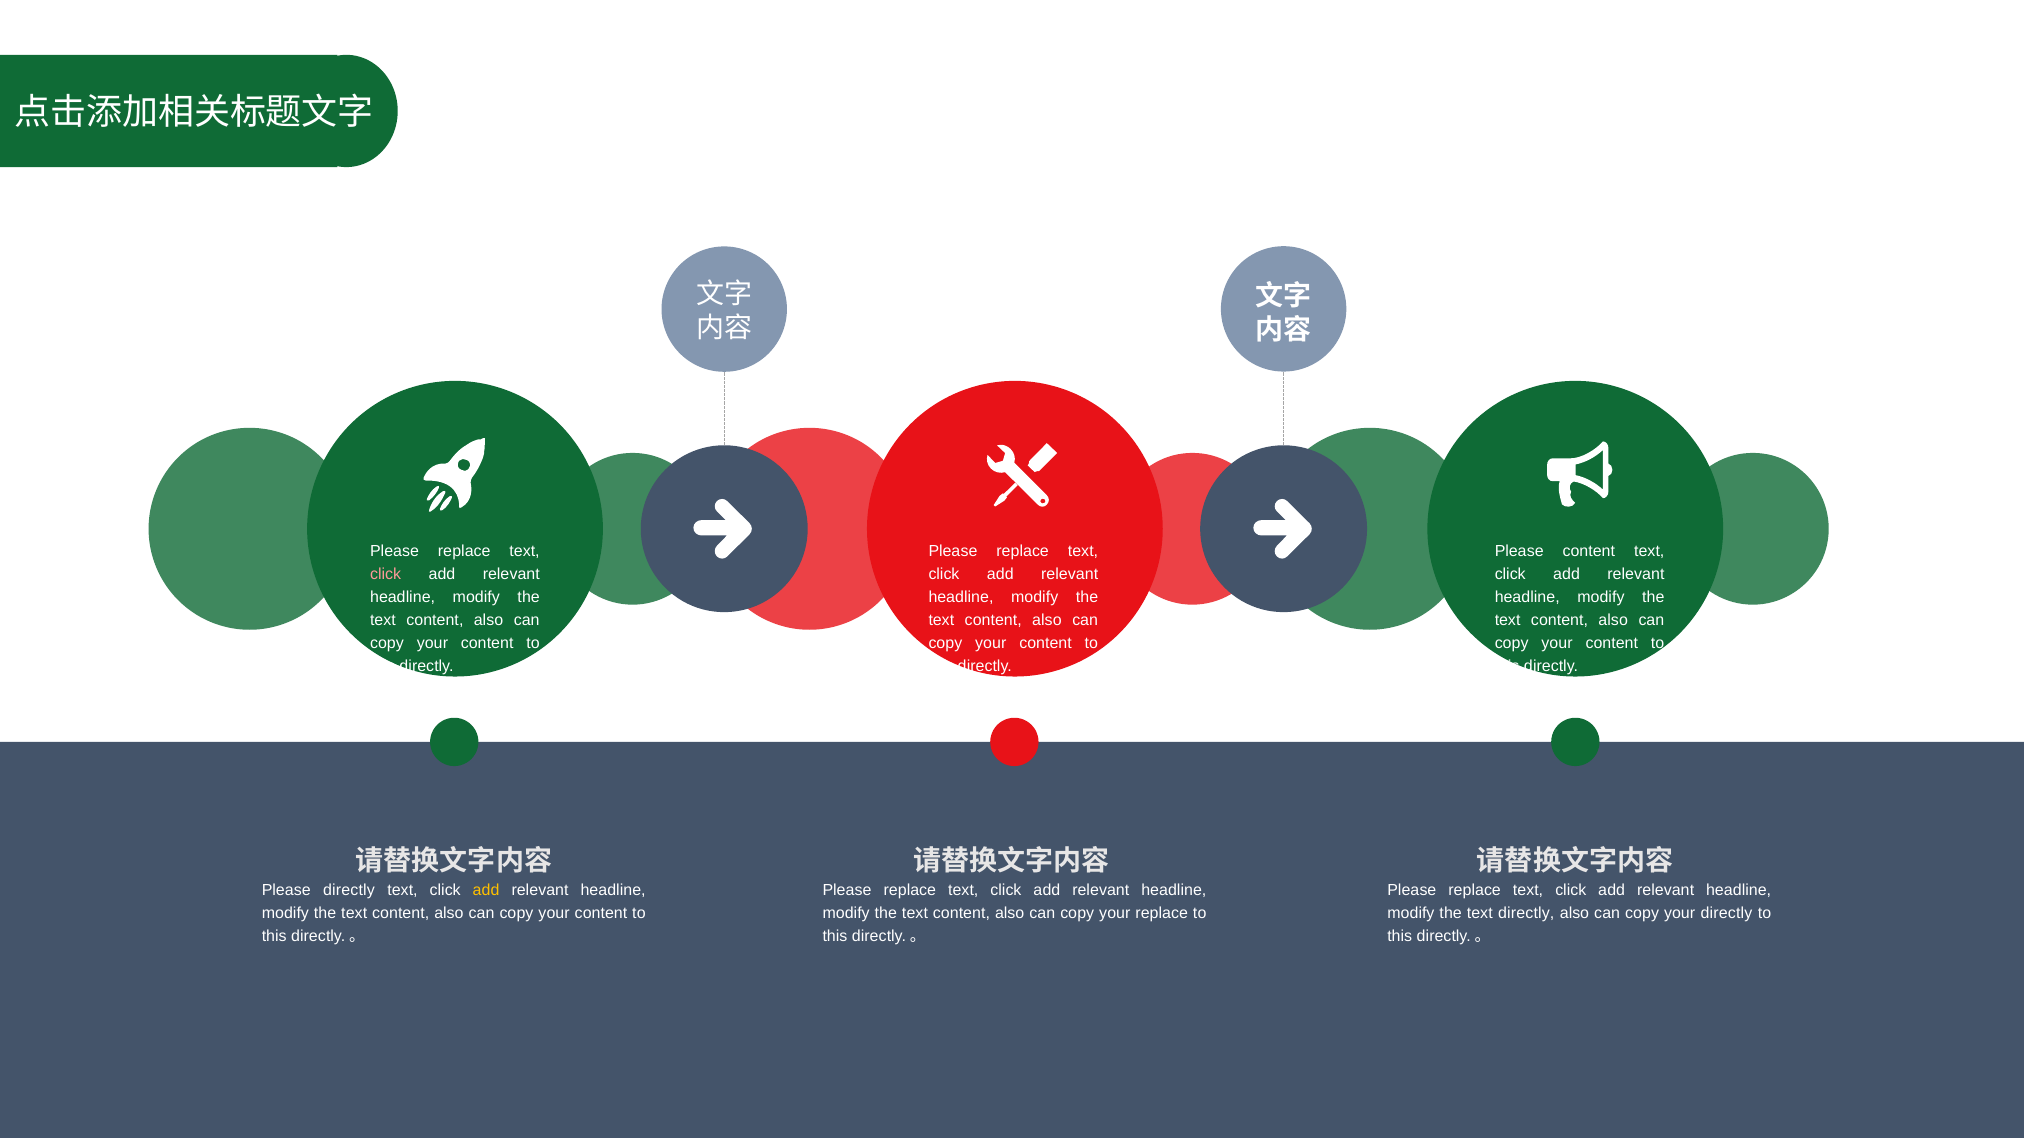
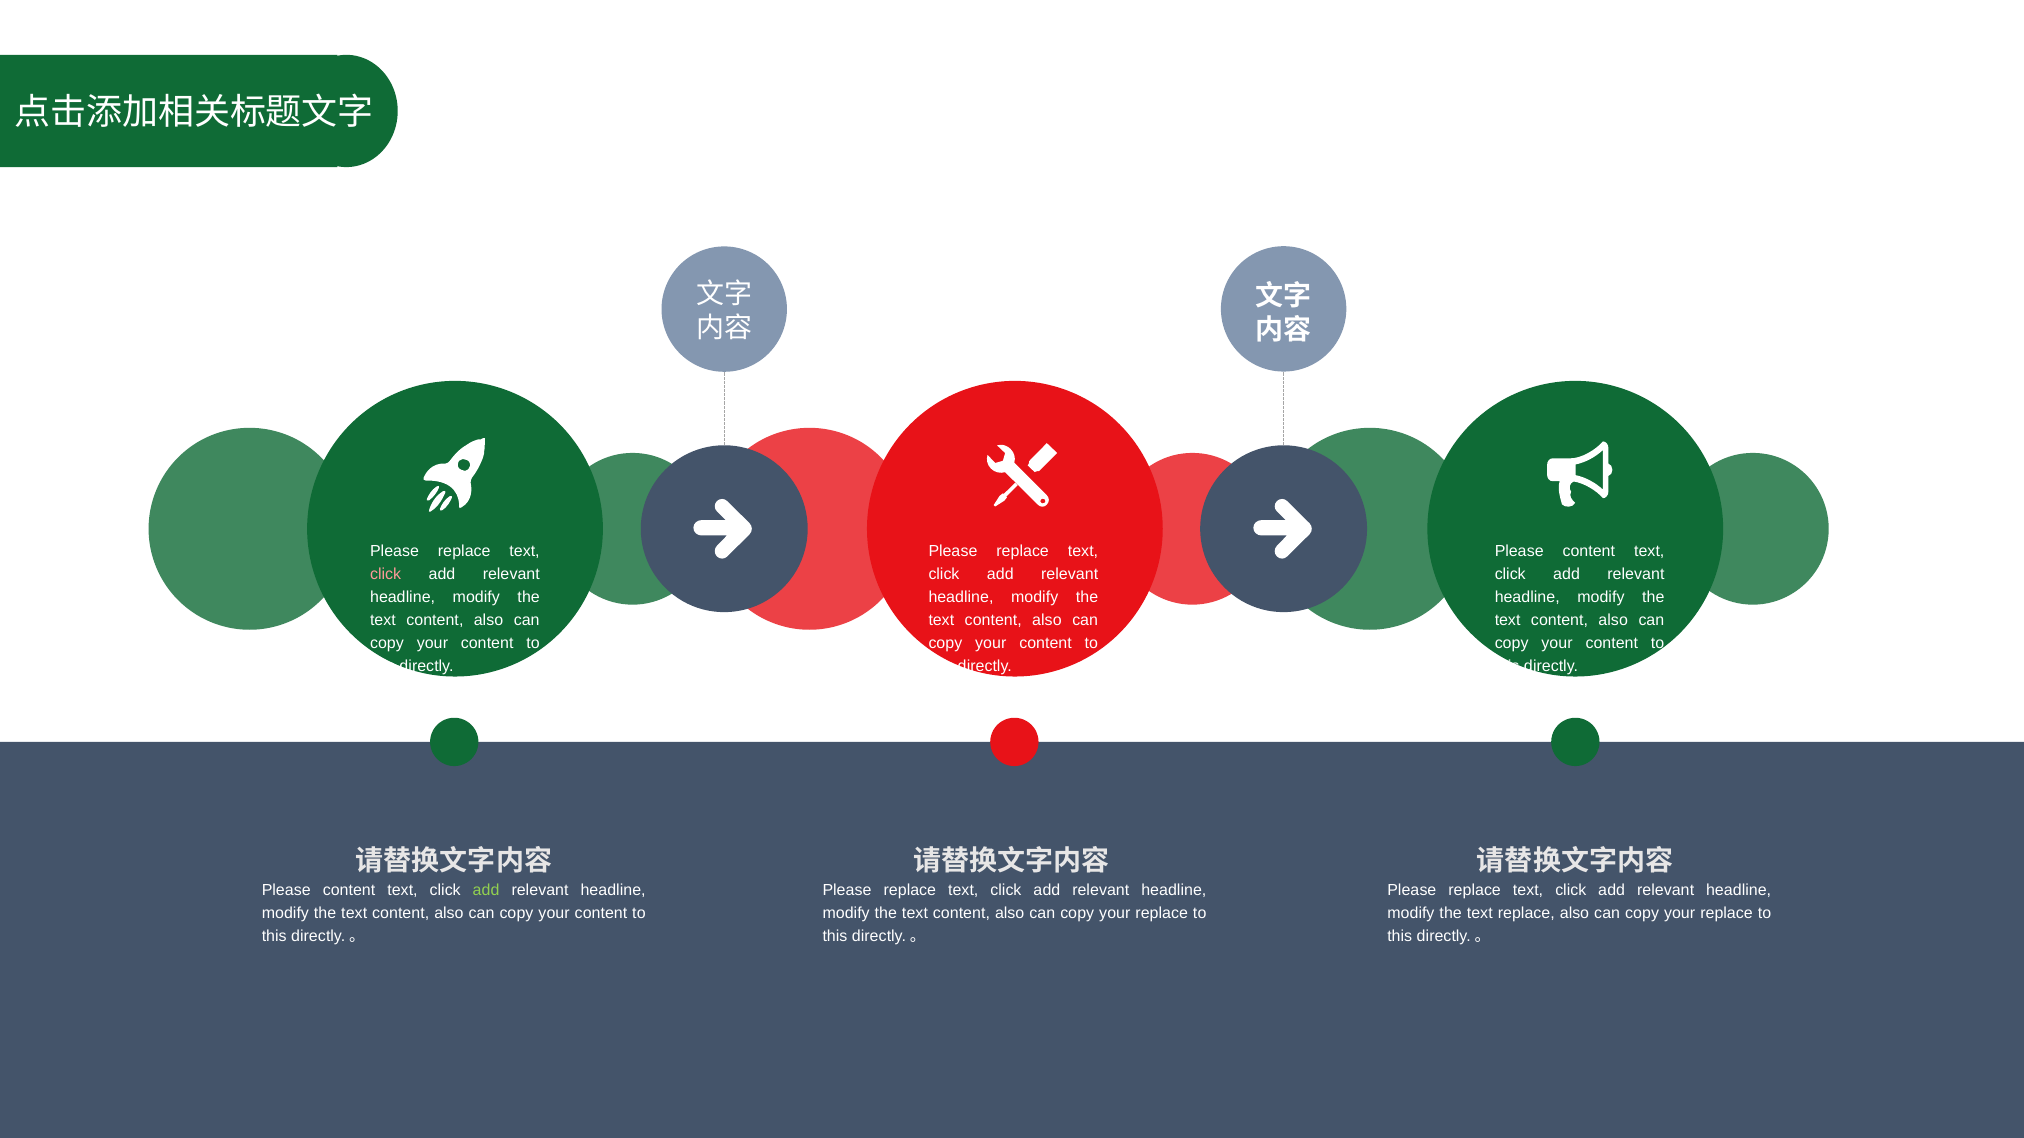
directly at (349, 891): directly -> content
add at (486, 891) colour: yellow -> light green
text directly: directly -> replace
directly at (1726, 914): directly -> replace
